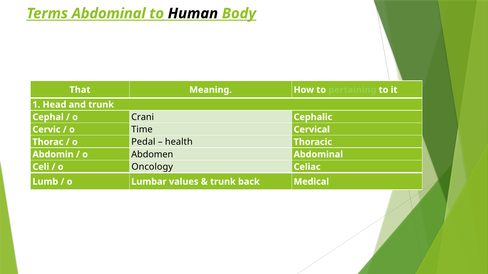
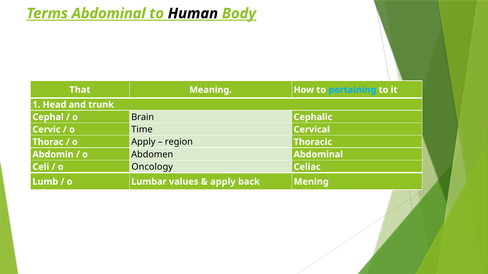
pertaining colour: light green -> light blue
Crani: Crani -> Brain
Pedal at (143, 142): Pedal -> Apply
health: health -> region
trunk at (223, 182): trunk -> apply
Medical: Medical -> Mening
